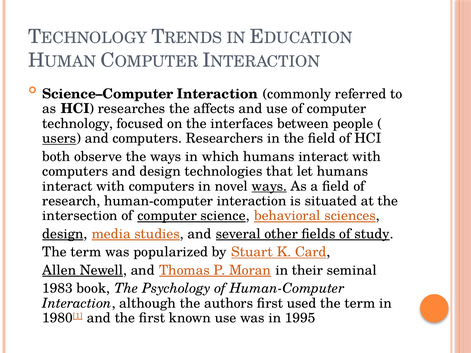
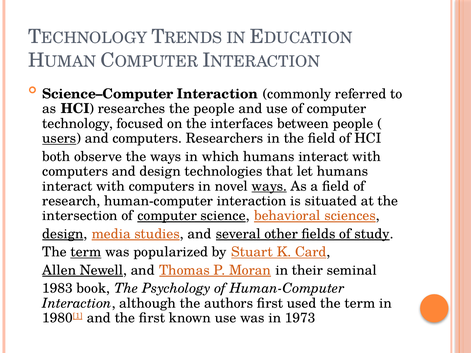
the affects: affects -> people
term at (86, 252) underline: none -> present
1995: 1995 -> 1973
